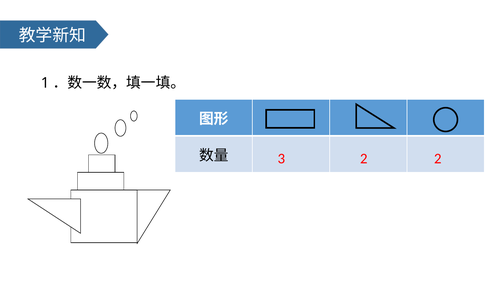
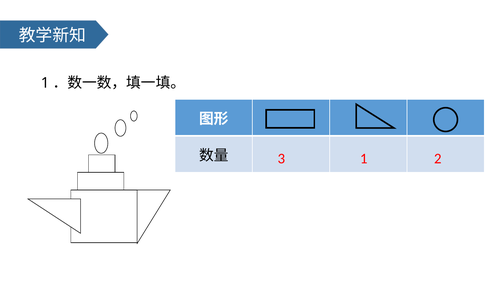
3 2: 2 -> 1
